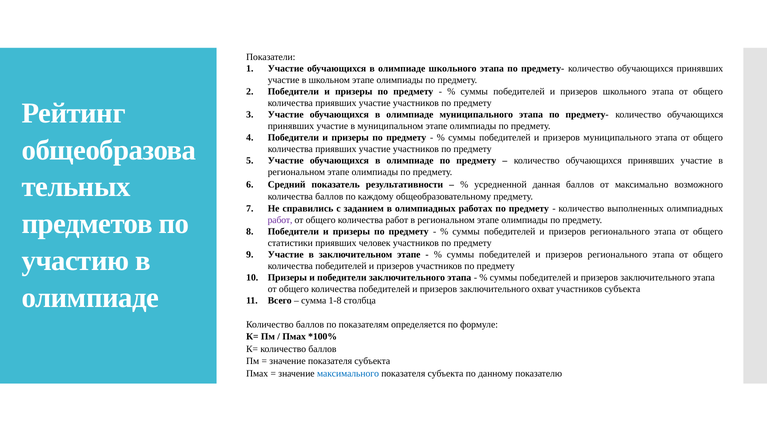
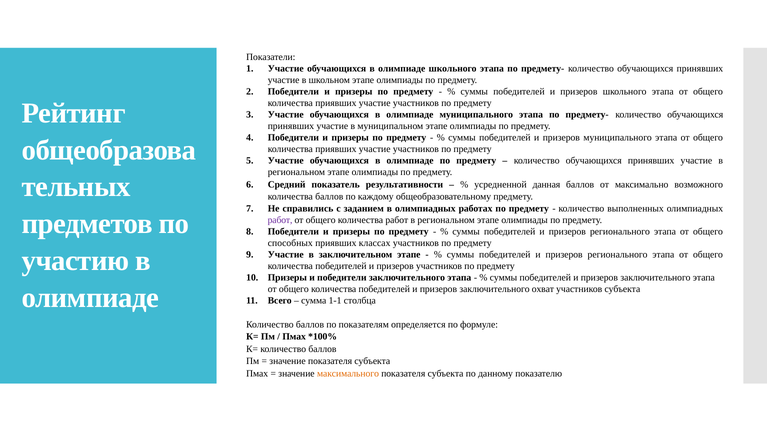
статистики: статистики -> способных
человек: человек -> классах
1-8: 1-8 -> 1-1
максимального colour: blue -> orange
